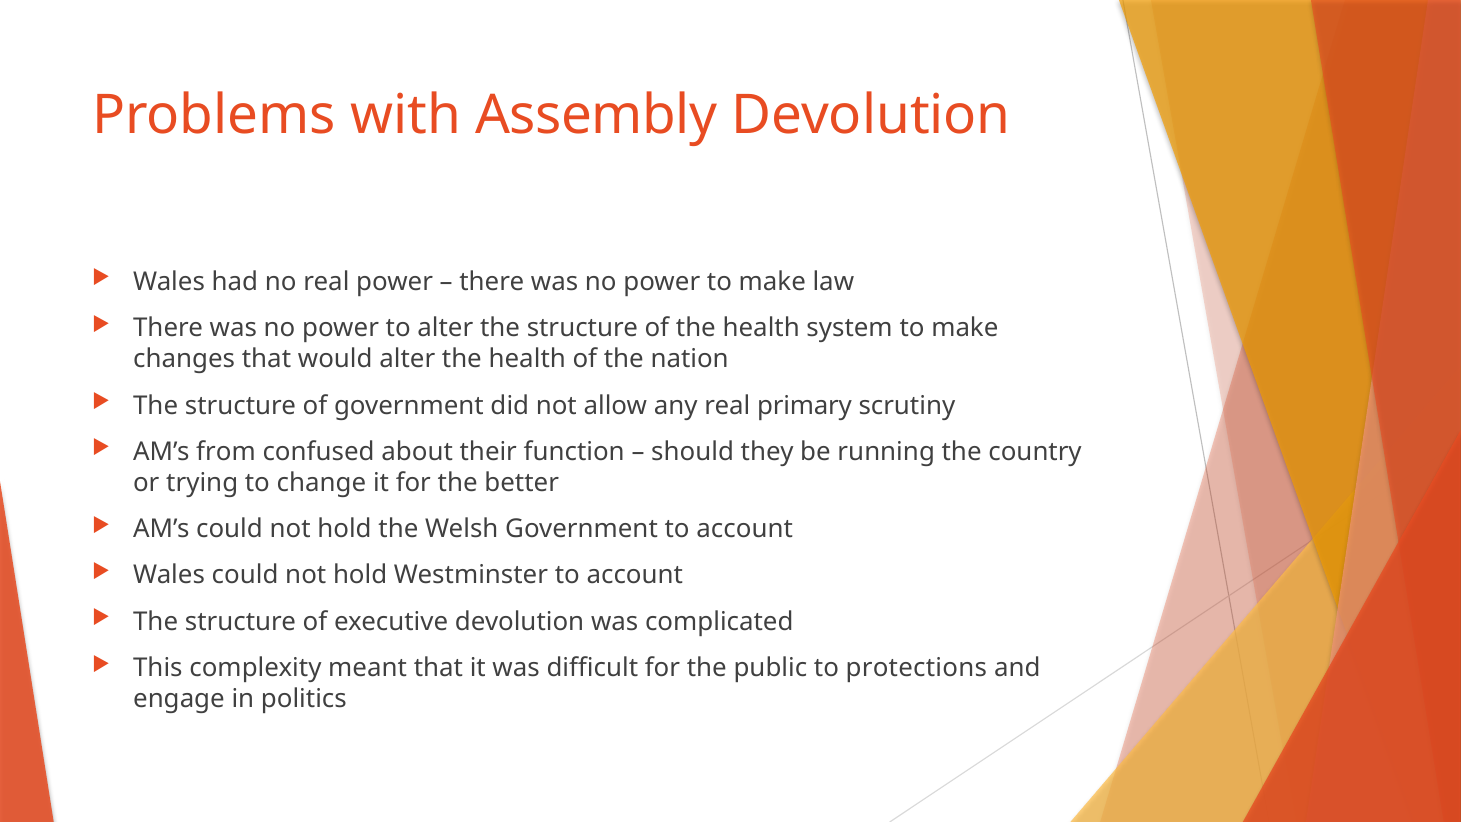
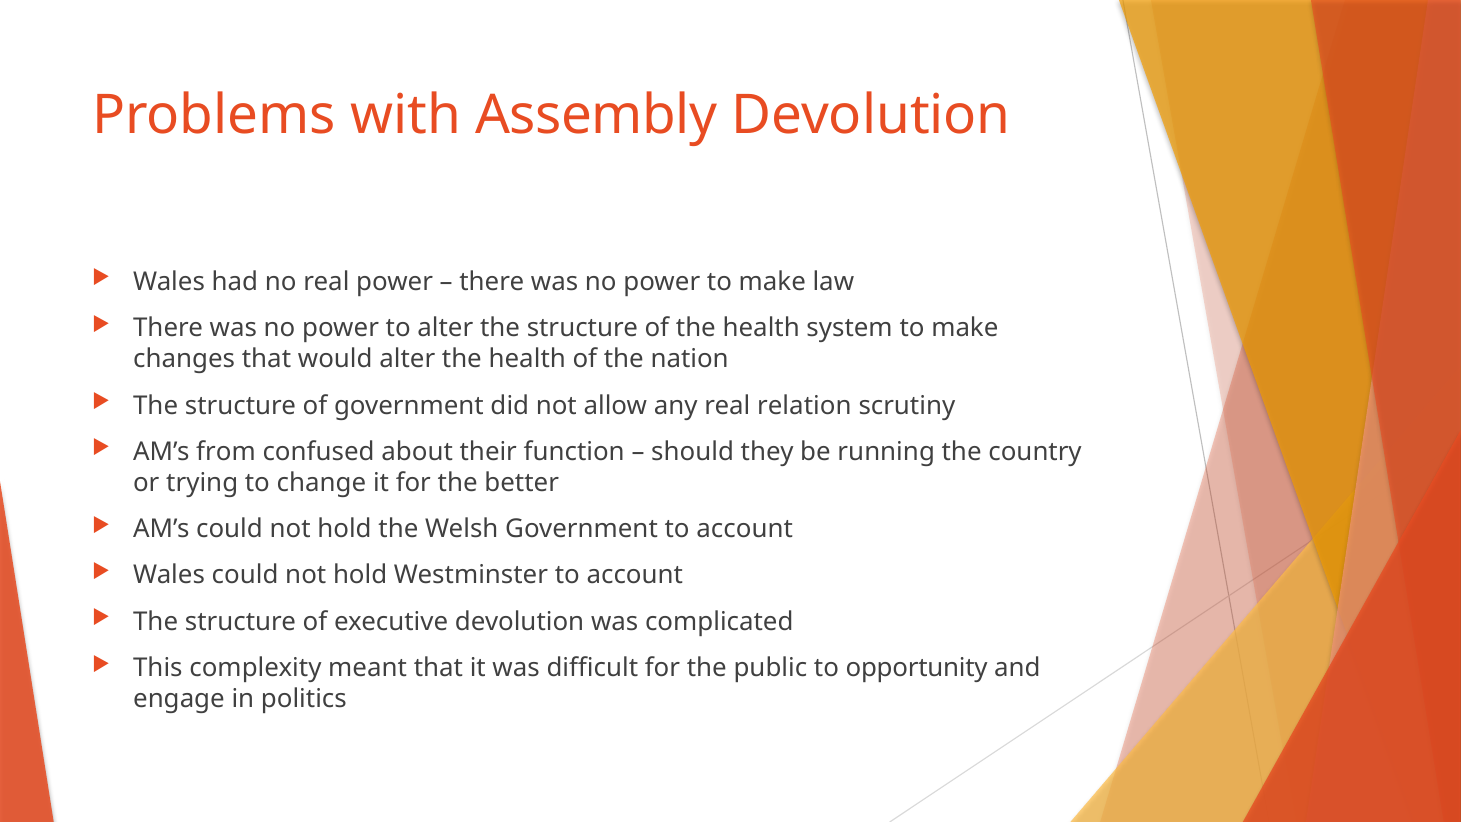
primary: primary -> relation
protections: protections -> opportunity
